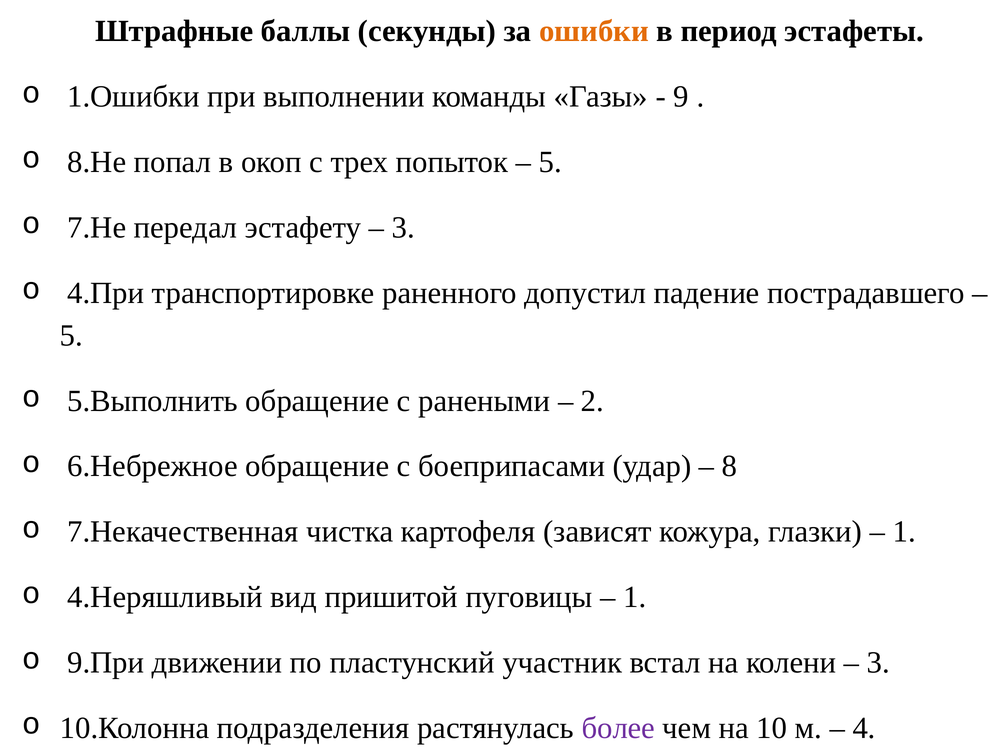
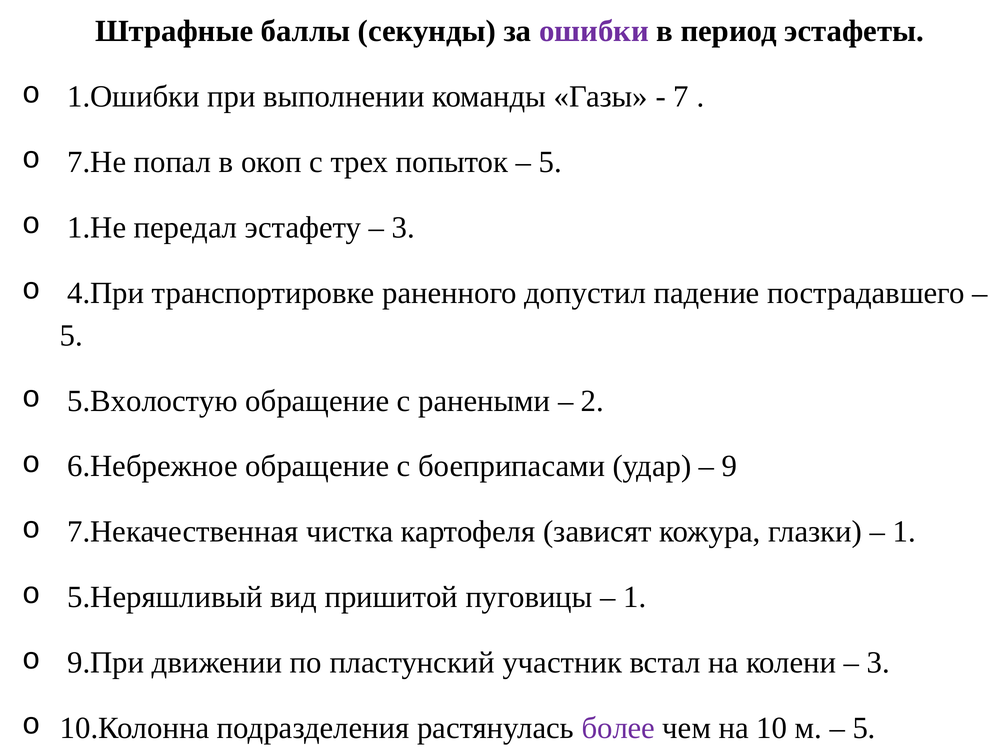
ошибки colour: orange -> purple
9: 9 -> 7
8.Не: 8.Не -> 7.Не
7.Не: 7.Не -> 1.Не
5.Выполнить: 5.Выполнить -> 5.Вхолостую
8: 8 -> 9
4.Неряшливый: 4.Неряшливый -> 5.Неряшливый
4 at (864, 728): 4 -> 5
